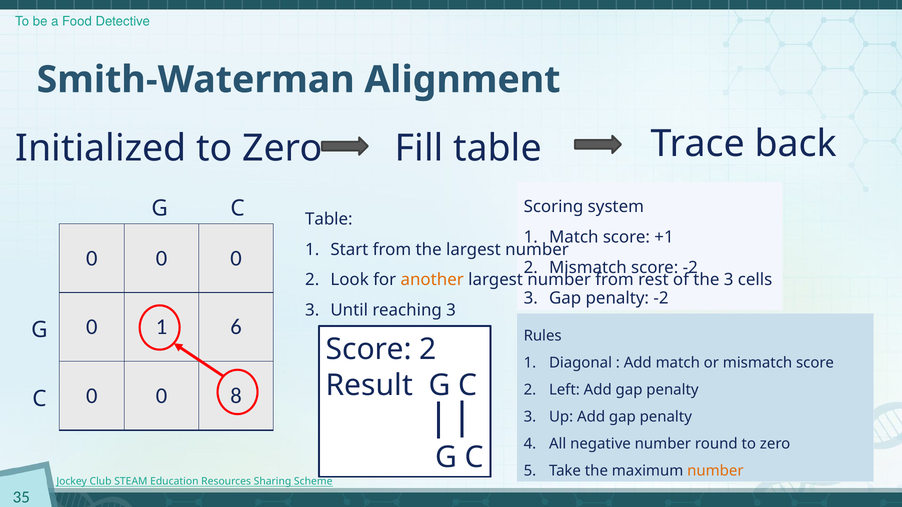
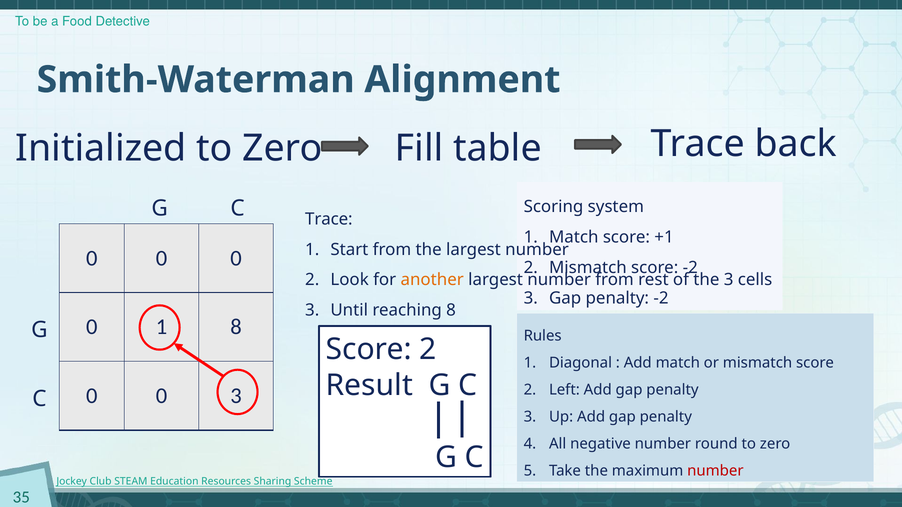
Table at (329, 219): Table -> Trace
reaching 3: 3 -> 8
1 6: 6 -> 8
0 8: 8 -> 3
number at (715, 471) colour: orange -> red
